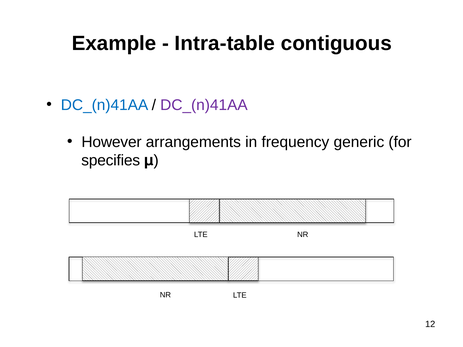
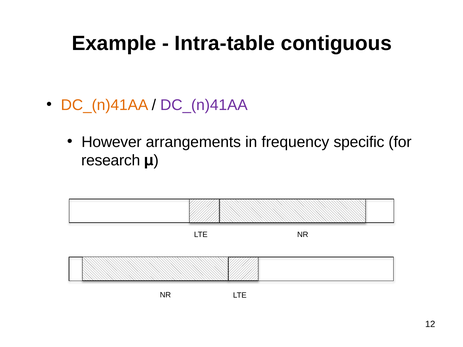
DC_(n)41AA at (105, 105) colour: blue -> orange
generic: generic -> specific
specifies: specifies -> research
